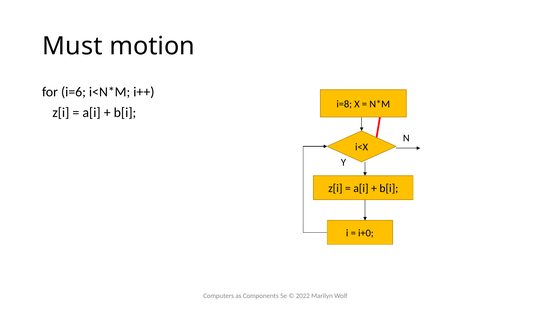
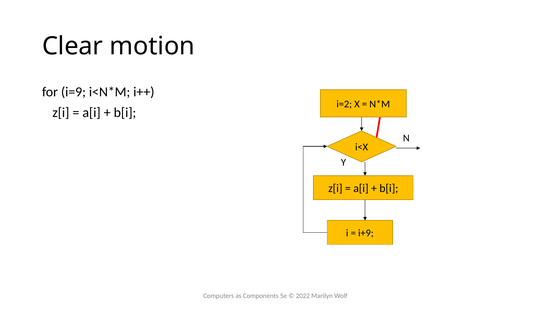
Must: Must -> Clear
i=6: i=6 -> i=9
i=8: i=8 -> i=2
i+0: i+0 -> i+9
